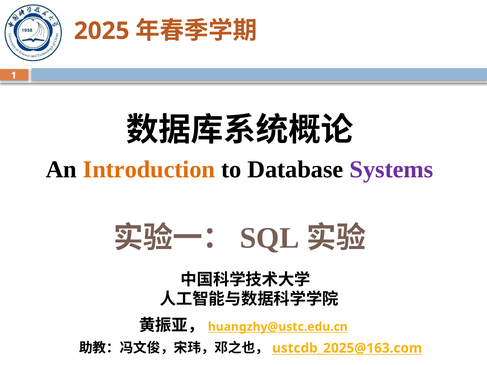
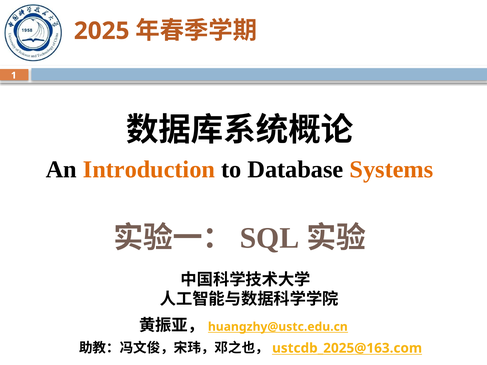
Systems colour: purple -> orange
